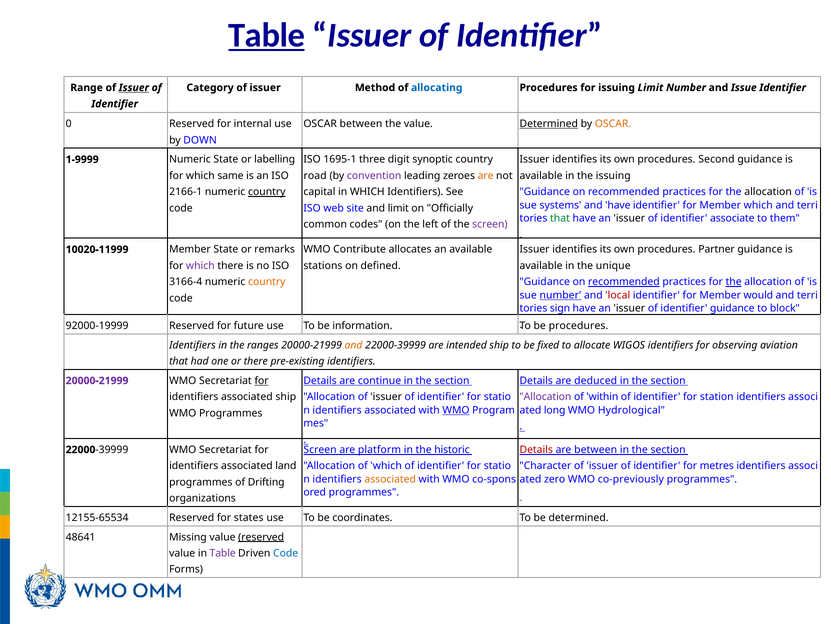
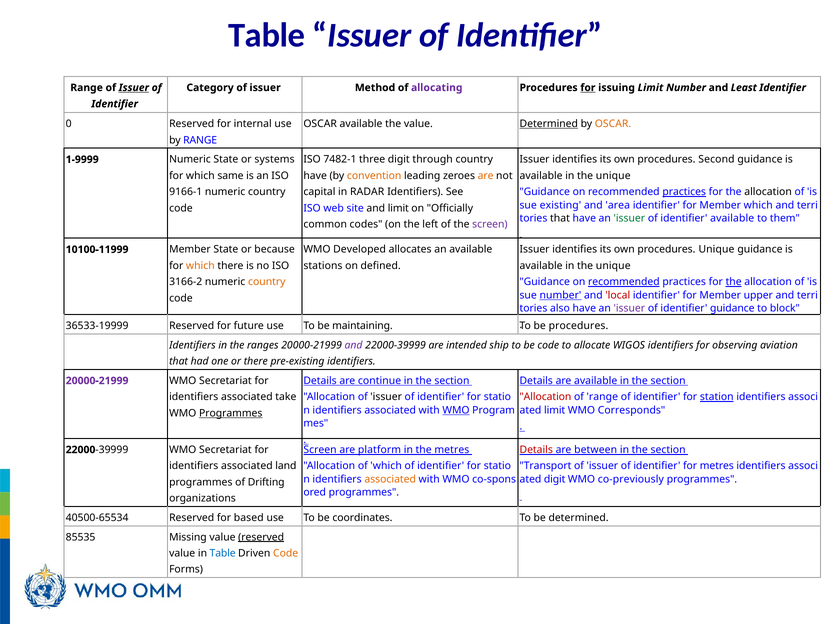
Table at (267, 35) underline: present -> none
allocating colour: blue -> purple
for at (588, 88) underline: none -> present
Issue: Issue -> Least
OSCAR between: between -> available
by DOWN: DOWN -> RANGE
1695-1: 1695-1 -> 7482-1
synoptic: synoptic -> through
labelling: labelling -> systems
road at (315, 176): road -> have
convention colour: purple -> orange
issuing at (613, 176): issuing -> unique
2166-1: 2166-1 -> 9166-1
country at (267, 192) underline: present -> none
in WHICH: WHICH -> RADAR
practices at (684, 192) underline: none -> present
systems: systems -> existing
and have: have -> area
that at (560, 218) colour: green -> black
issuer at (629, 218) colour: black -> green
identifier associate: associate -> available
Contribute: Contribute -> Developed
procedures Partner: Partner -> Unique
10020-11999: 10020-11999 -> 10100-11999
remarks: remarks -> because
which at (200, 265) colour: purple -> orange
3166-4: 3166-4 -> 3166-2
would: would -> upper
sign: sign -> also
issuer at (629, 308) colour: black -> purple
92000-19999: 92000-19999 -> 36533-19999
information: information -> maintaining
and at (354, 345) colour: orange -> purple
be fixed: fixed -> code
are deduced: deduced -> available
for at (262, 380) underline: present -> none
associated ship: ship -> take
Allocation at (545, 396) colour: purple -> red
of within: within -> range
station underline: none -> present
long at (555, 410): long -> limit
Hydrological: Hydrological -> Corresponds
Programmes at (231, 413) underline: none -> present
the historic: historic -> metres
Character: Character -> Transport
zero at (555, 479): zero -> digit
12155-65534: 12155-65534 -> 40500-65534
states: states -> based
48641: 48641 -> 85535
Table at (223, 553) colour: purple -> blue
Code at (286, 553) colour: blue -> orange
